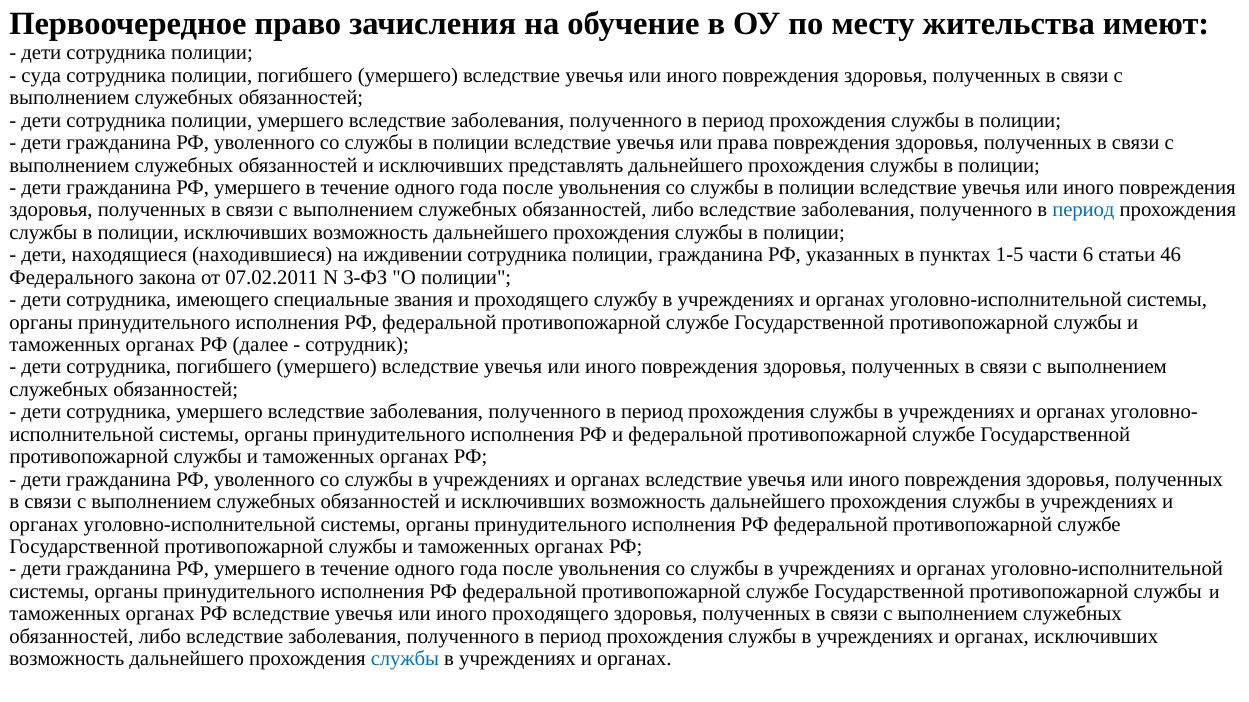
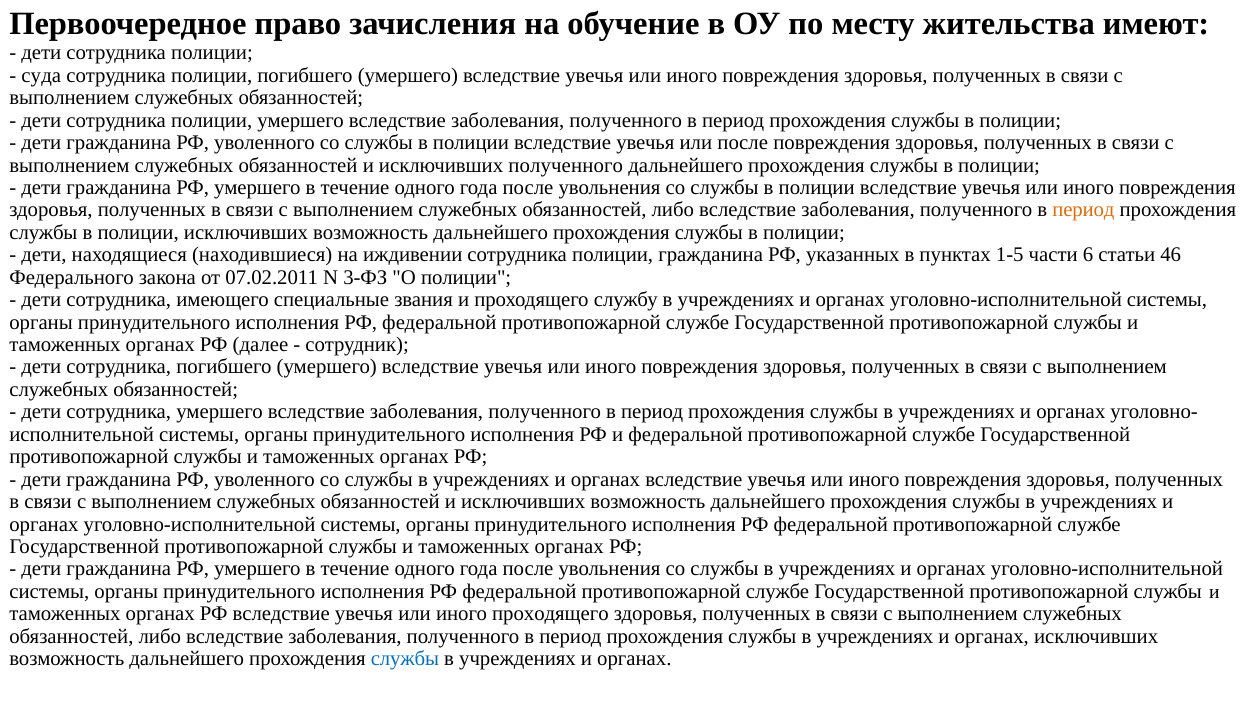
или права: права -> после
исключивших представлять: представлять -> полученного
период at (1083, 210) colour: blue -> orange
